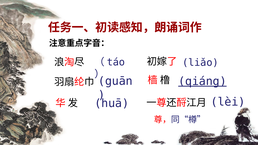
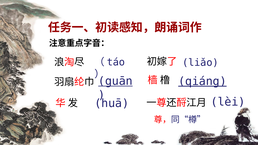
guān underline: none -> present
